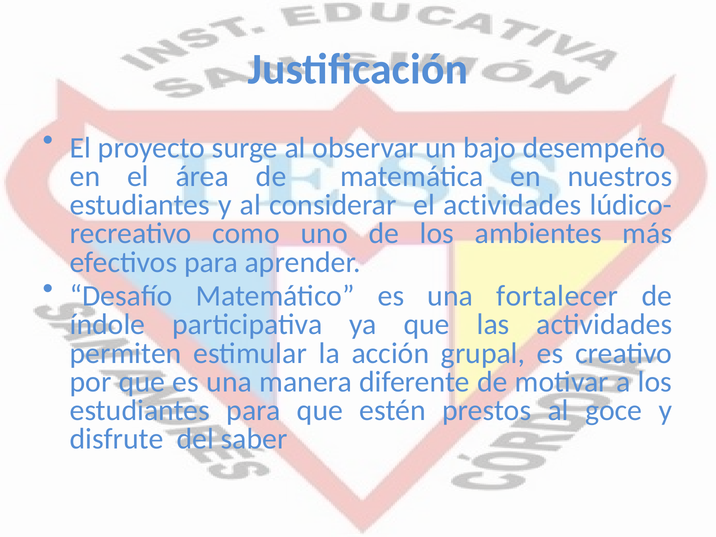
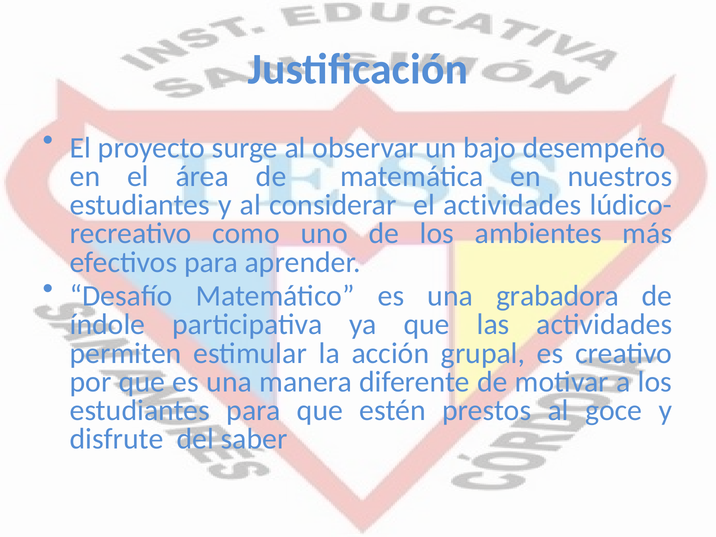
fortalecer: fortalecer -> grabadora
